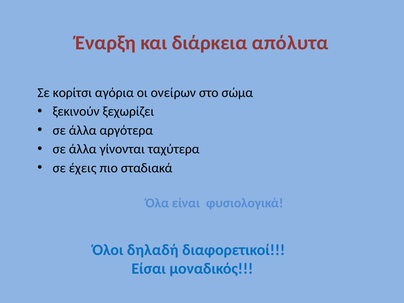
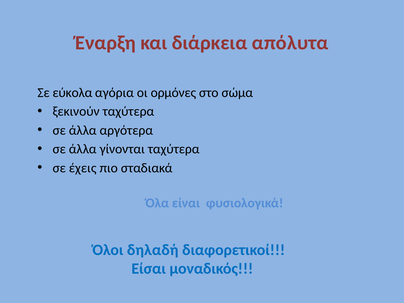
κορίτσι: κορίτσι -> εύκολα
ονείρων: ονείρων -> ορμόνες
ξεκινούν ξεχωρίζει: ξεχωρίζει -> ταχύτερα
